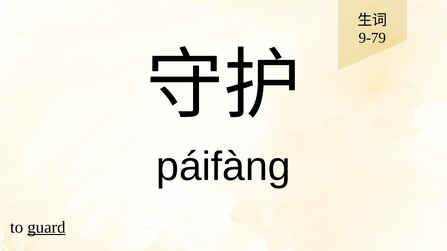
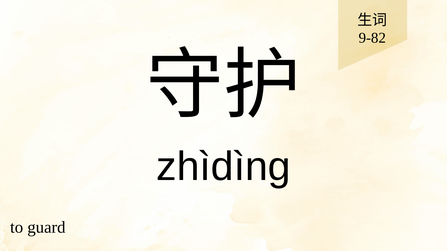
9-79: 9-79 -> 9-82
páifàng: páifàng -> zhìdìng
guard underline: present -> none
